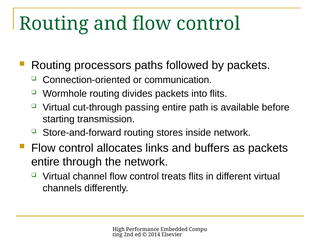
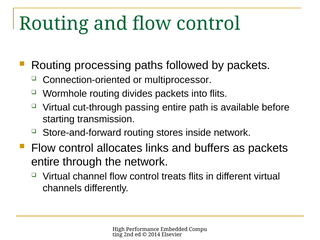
processors: processors -> processing
communication: communication -> multiprocessor
